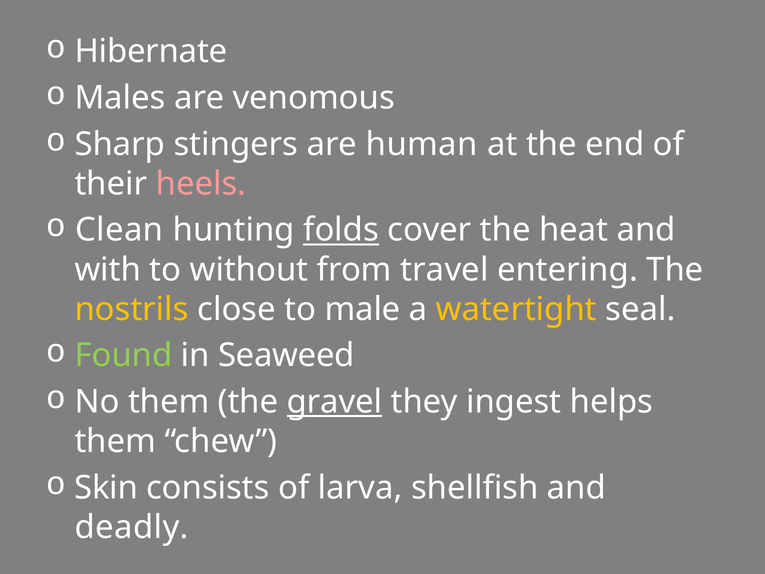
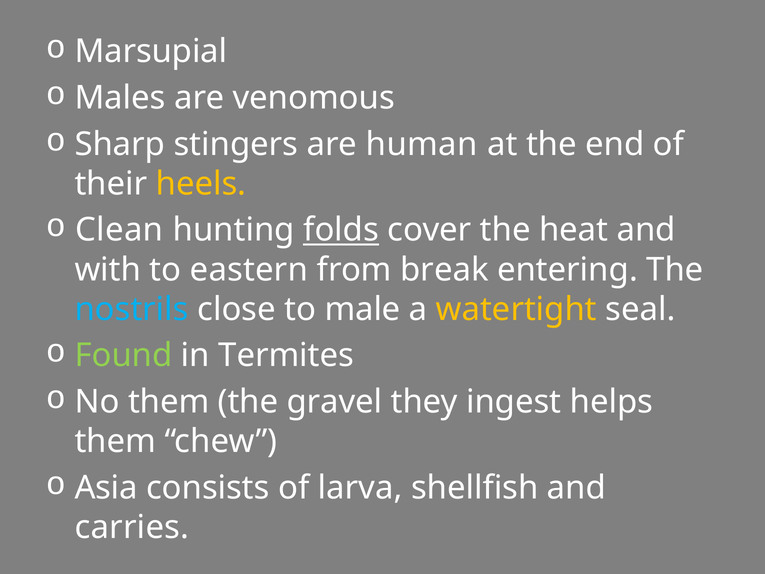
Hibernate: Hibernate -> Marsupial
heels colour: pink -> yellow
without: without -> eastern
travel: travel -> break
nostrils colour: yellow -> light blue
Seaweed: Seaweed -> Termites
gravel underline: present -> none
Skin: Skin -> Asia
deadly: deadly -> carries
